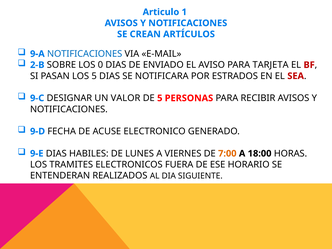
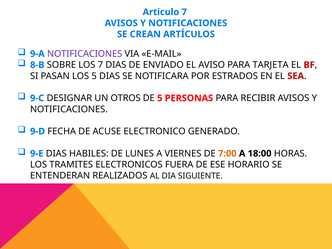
Articulo 1: 1 -> 7
NOTIFICACIONES at (85, 54) colour: blue -> purple
2-B: 2-B -> 8-B
LOS 0: 0 -> 7
VALOR: VALOR -> OTROS
